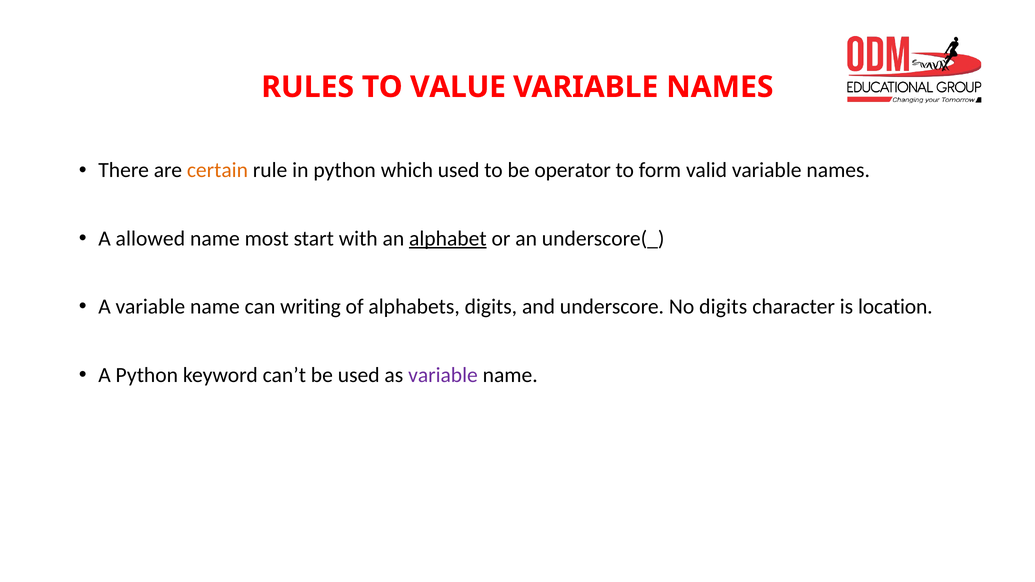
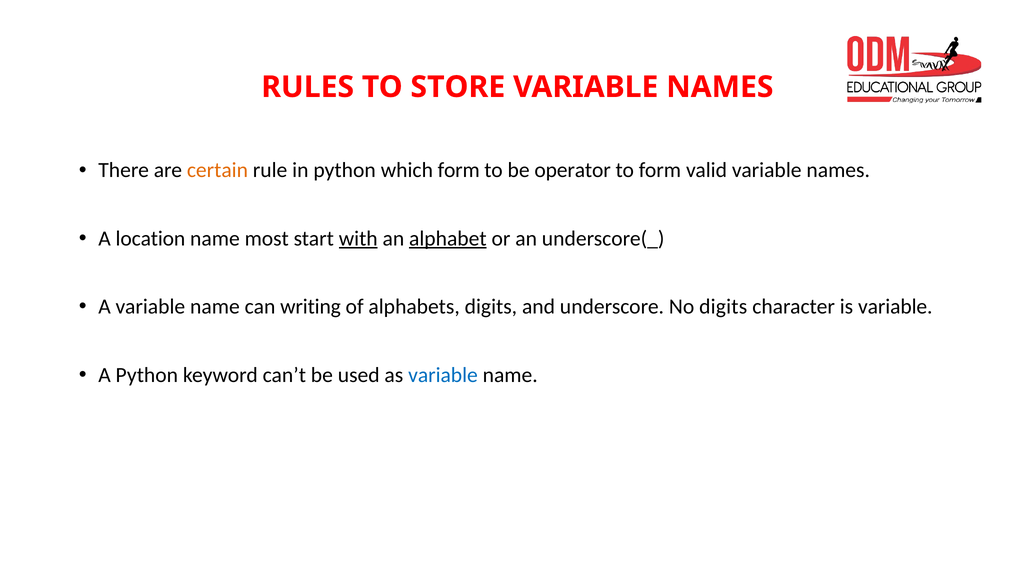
VALUE: VALUE -> STORE
which used: used -> form
allowed: allowed -> location
with underline: none -> present
is location: location -> variable
variable at (443, 375) colour: purple -> blue
